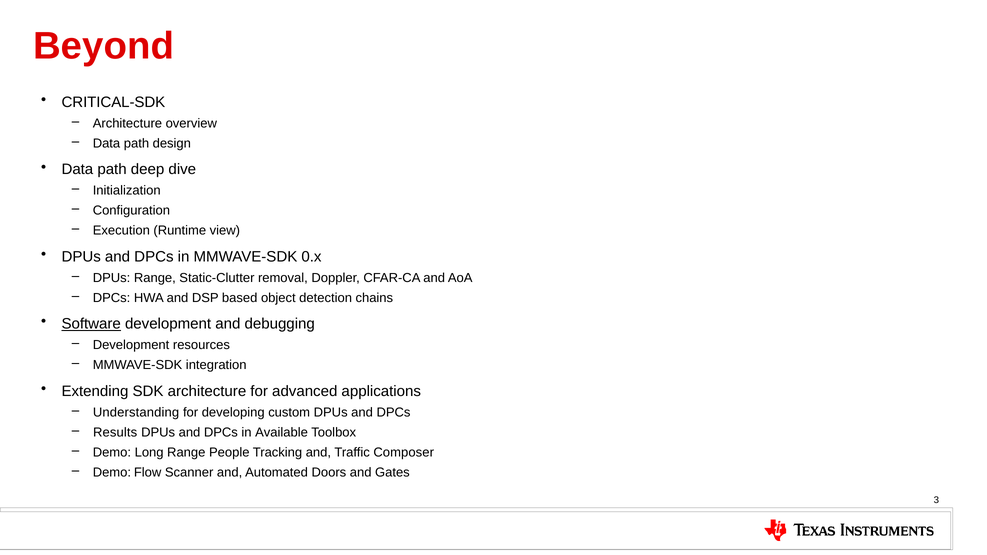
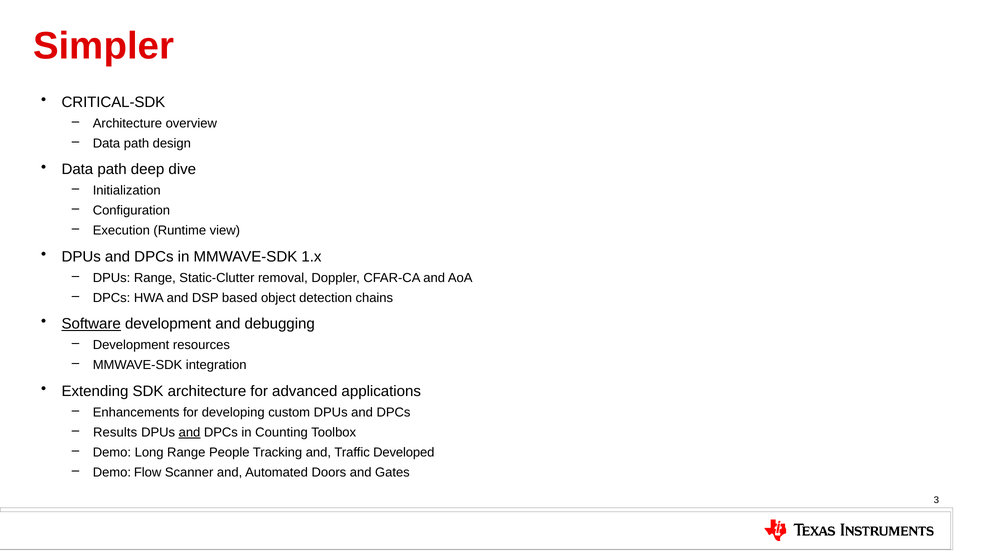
Beyond: Beyond -> Simpler
0.x: 0.x -> 1.x
Understanding: Understanding -> Enhancements
and at (190, 433) underline: none -> present
Available: Available -> Counting
Composer: Composer -> Developed
